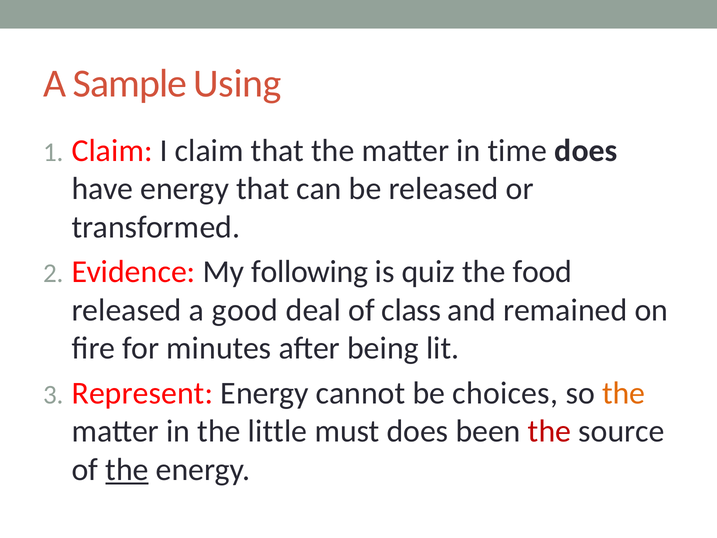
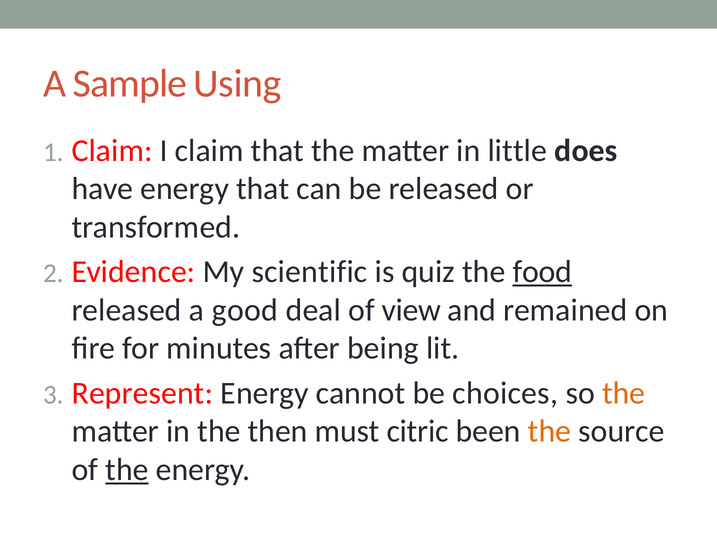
time: time -> little
following: following -> scientific
food underline: none -> present
class: class -> view
little: little -> then
must does: does -> citric
the at (549, 431) colour: red -> orange
